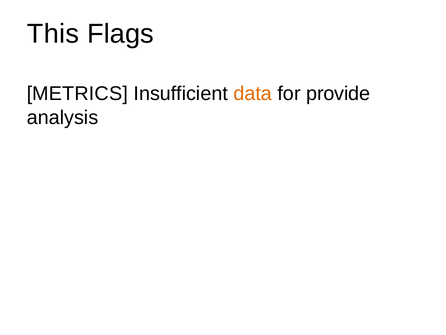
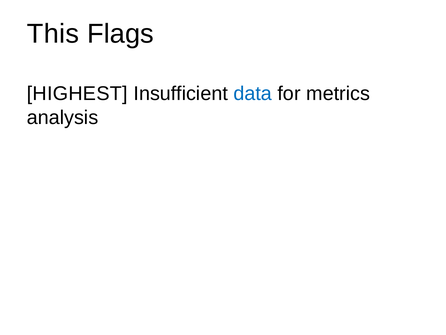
METRICS: METRICS -> HIGHEST
data colour: orange -> blue
provide: provide -> metrics
